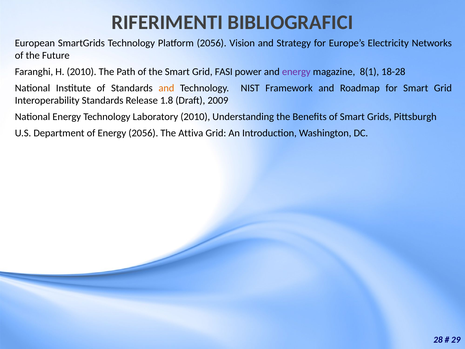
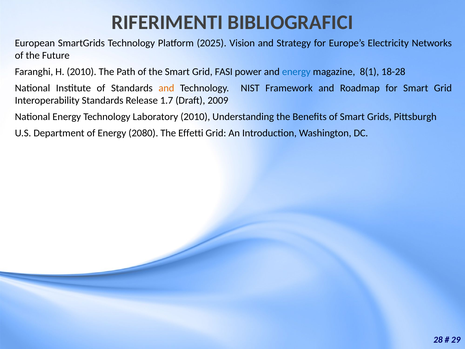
Platform 2056: 2056 -> 2025
energy at (296, 72) colour: purple -> blue
1.8: 1.8 -> 1.7
Energy 2056: 2056 -> 2080
Attiva: Attiva -> Effetti
